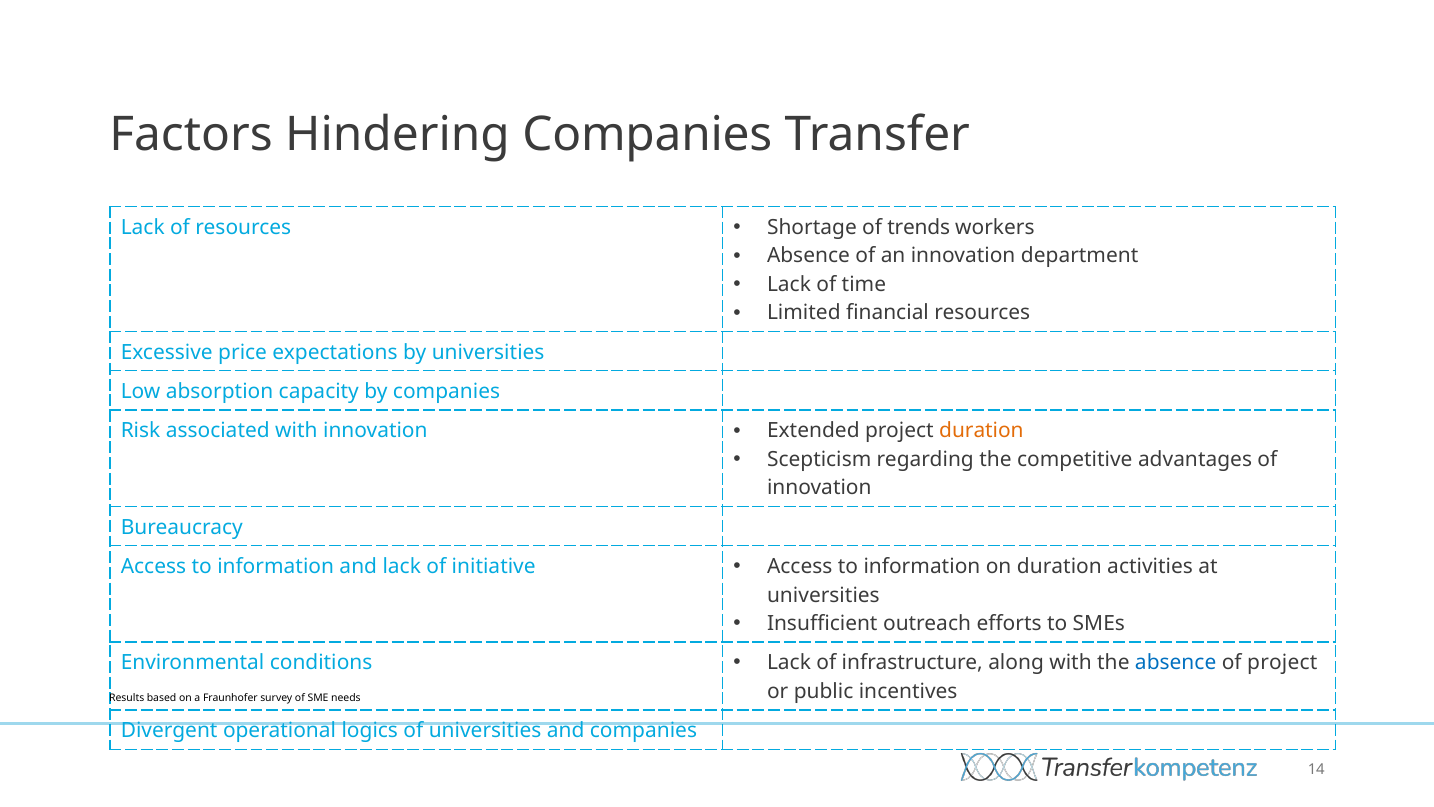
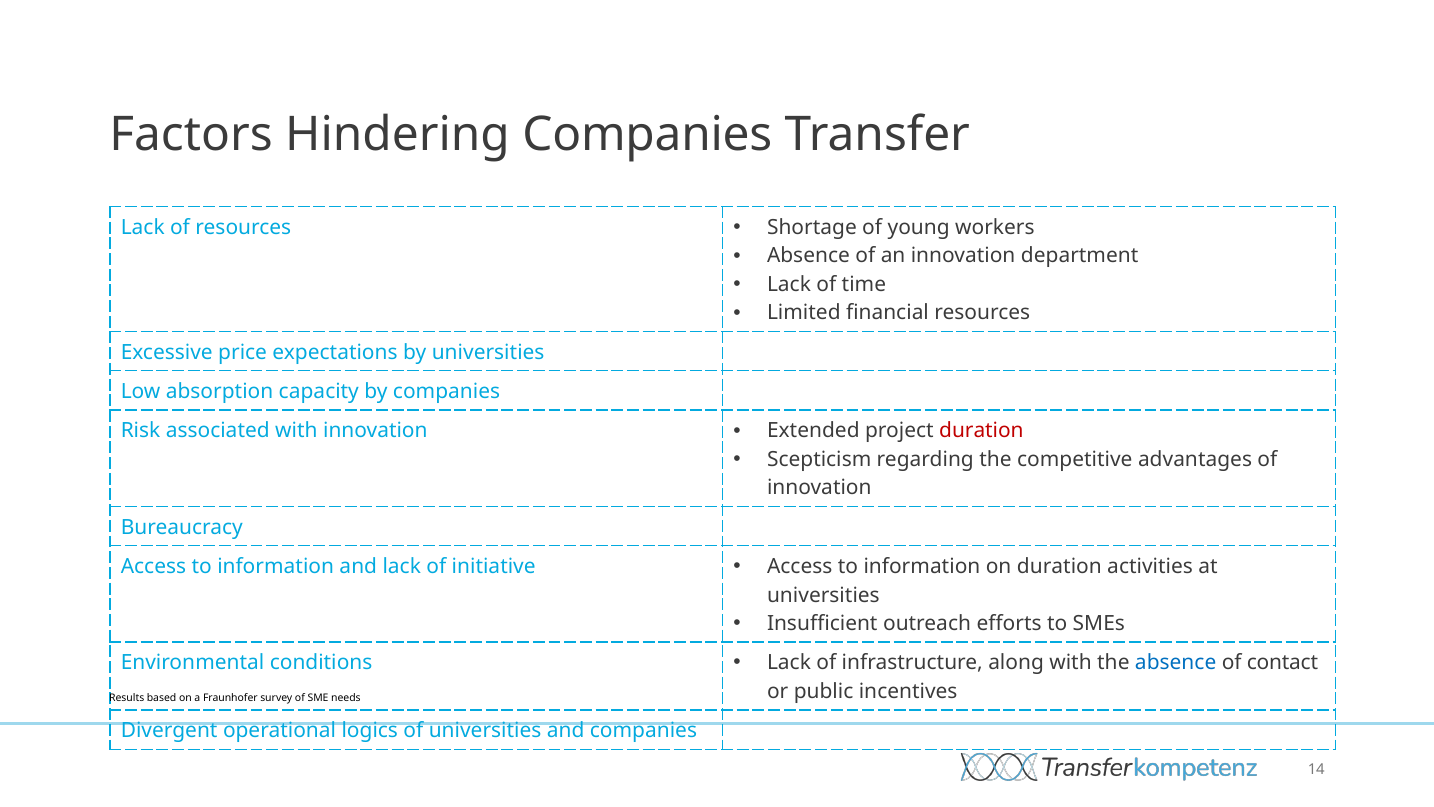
trends: trends -> young
duration at (981, 431) colour: orange -> red
of project: project -> contact
